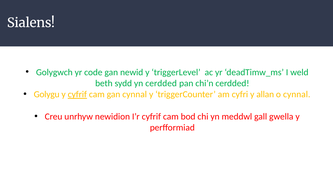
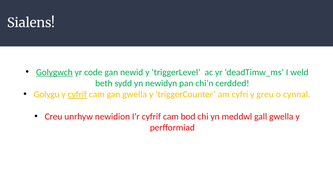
Golygwch underline: none -> present
yn cerdded: cerdded -> newidyn
gan cynnal: cynnal -> gwella
allan: allan -> greu
